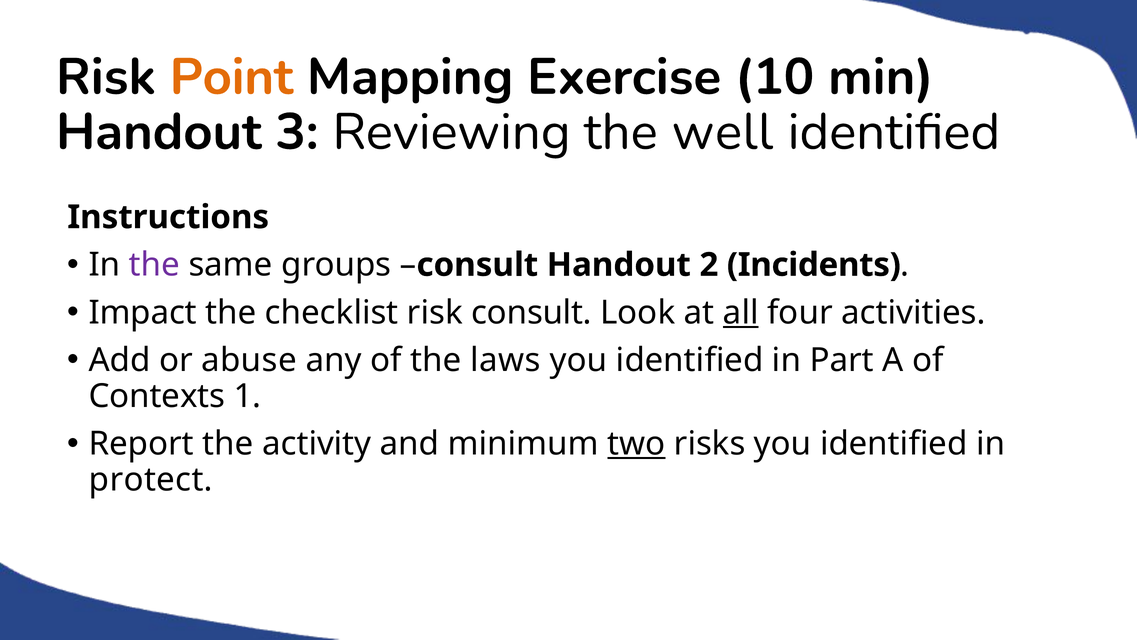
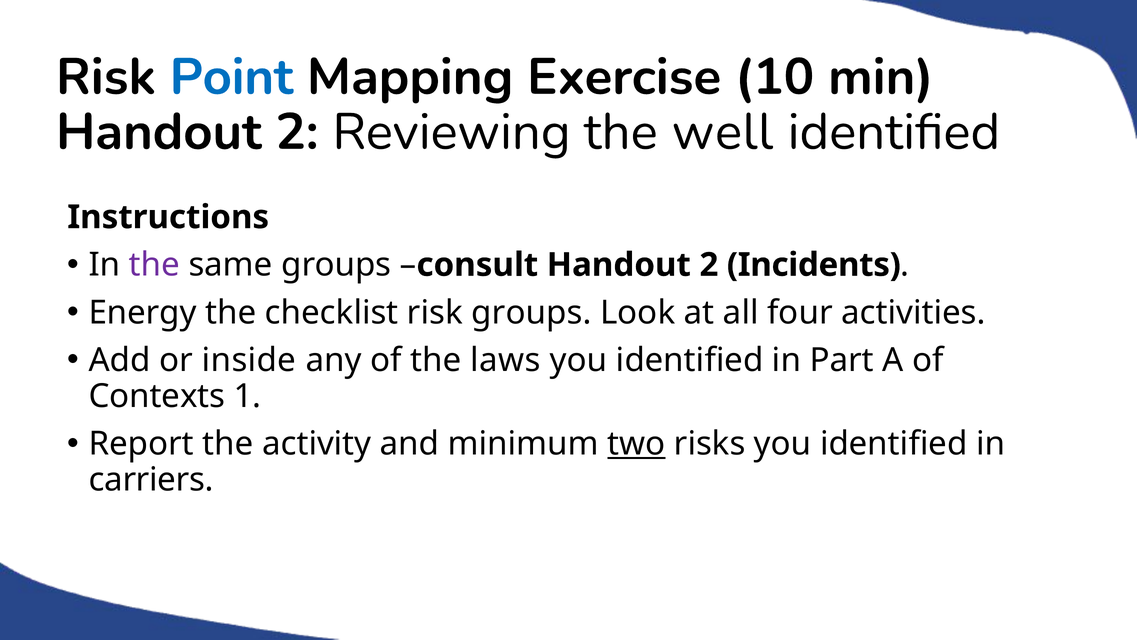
Point colour: orange -> blue
3 at (297, 132): 3 -> 2
Impact: Impact -> Energy
risk consult: consult -> groups
all underline: present -> none
abuse: abuse -> inside
protect: protect -> carriers
